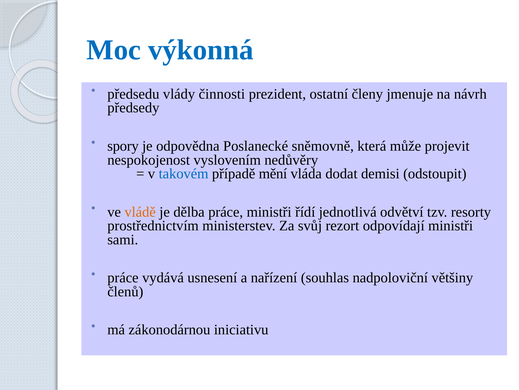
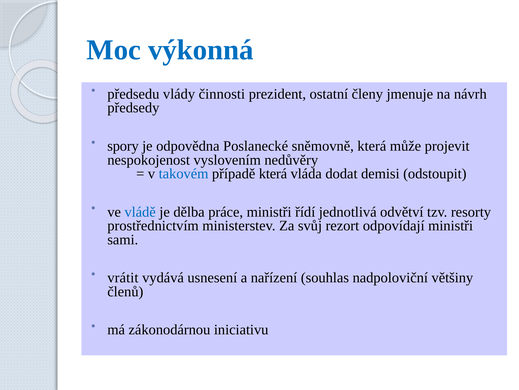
případě mění: mění -> která
vládě colour: orange -> blue
práce at (123, 277): práce -> vrátit
